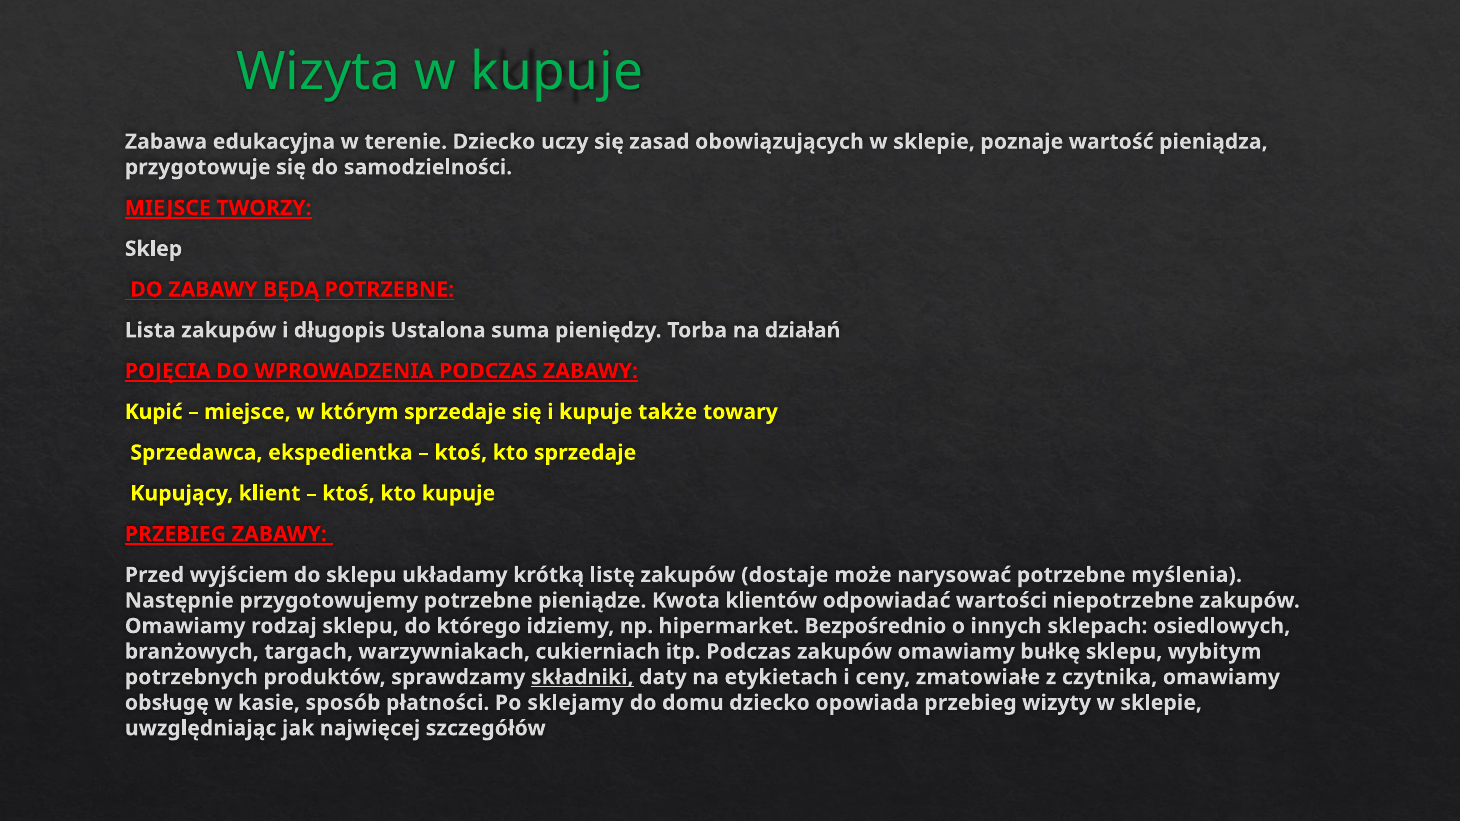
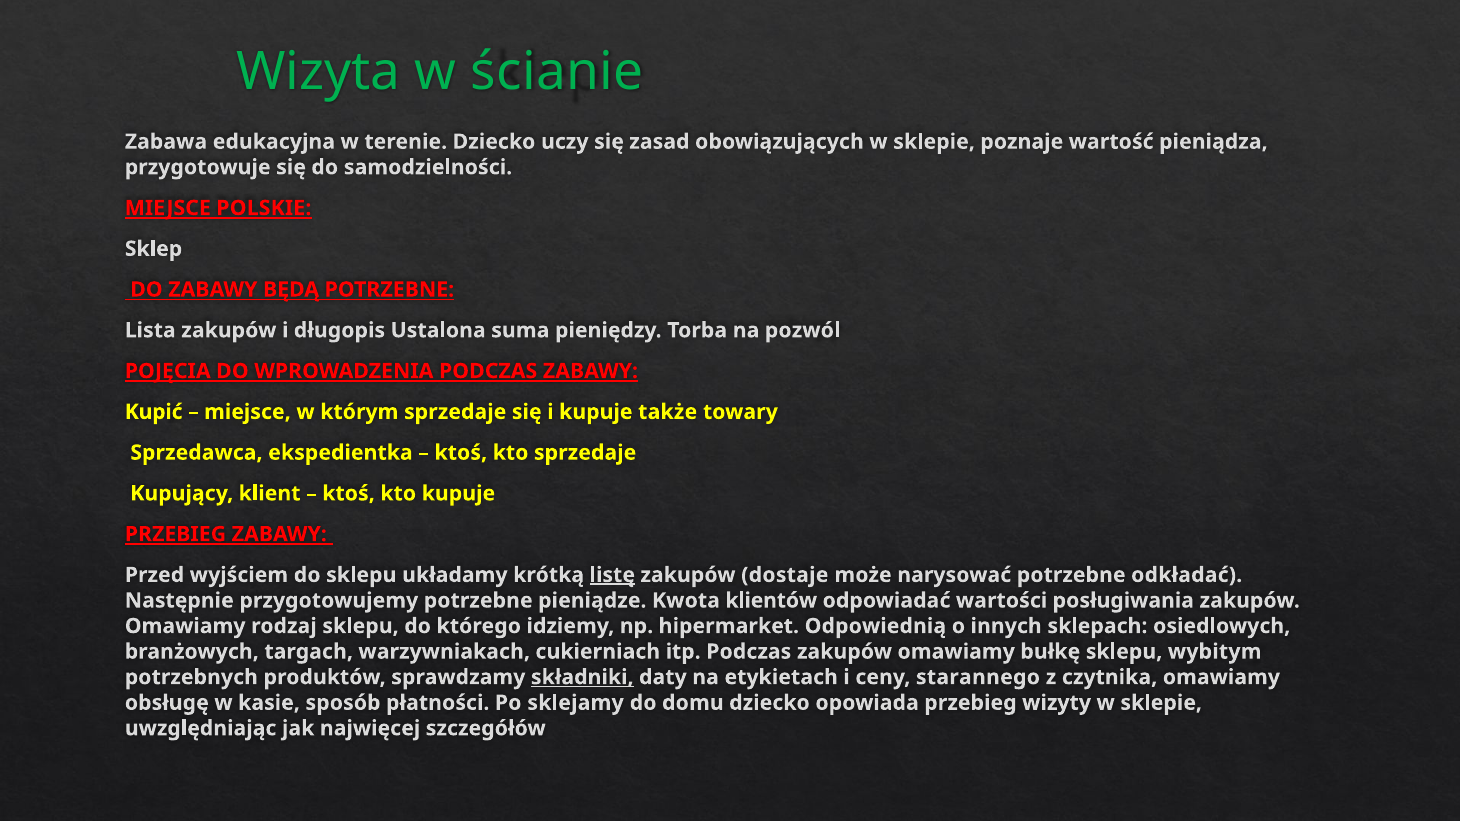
w kupuje: kupuje -> ścianie
TWORZY: TWORZY -> POLSKIE
działań: działań -> pozwól
listę underline: none -> present
myślenia: myślenia -> odkładać
niepotrzebne: niepotrzebne -> posługiwania
Bezpośrednio: Bezpośrednio -> Odpowiednią
zmatowiałe: zmatowiałe -> starannego
